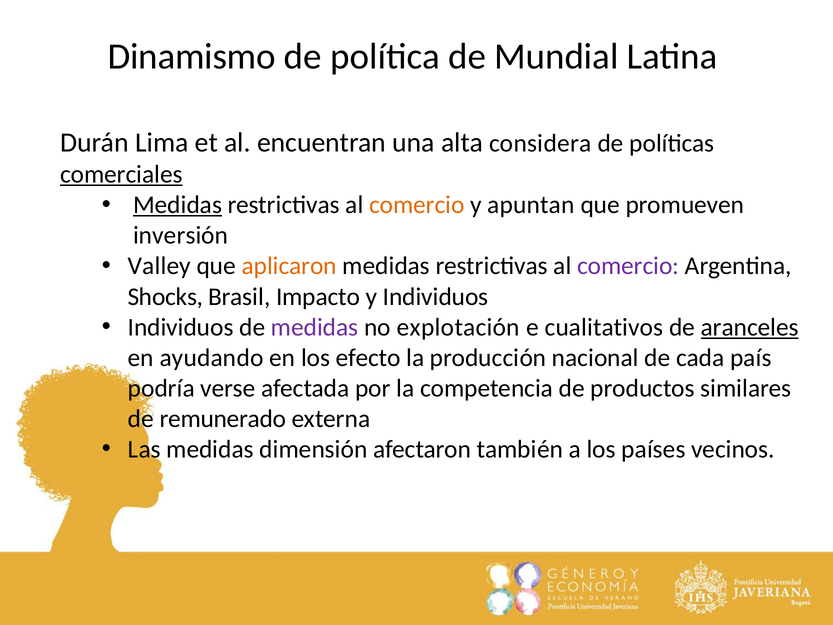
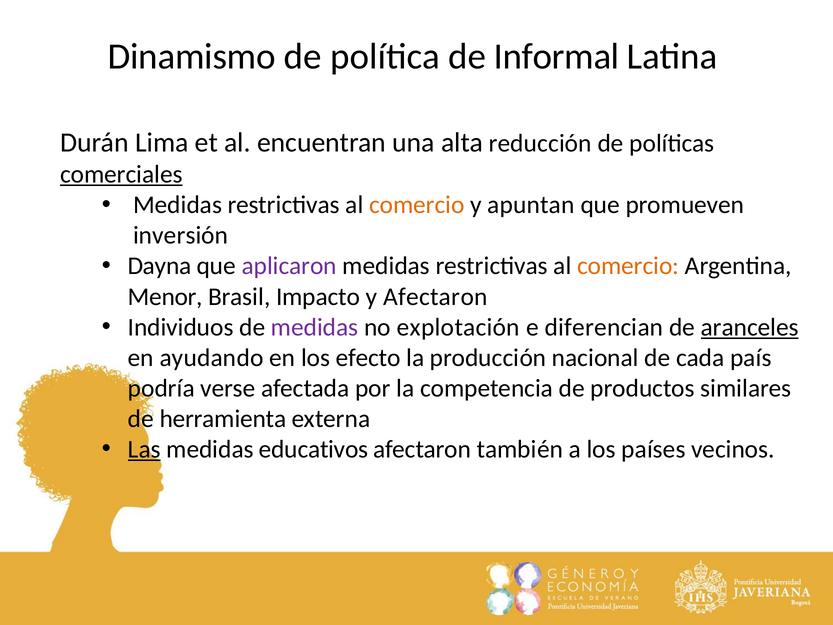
Mundial: Mundial -> Informal
considera: considera -> reducción
Medidas at (178, 205) underline: present -> none
Valley: Valley -> Dayna
aplicaron colour: orange -> purple
comercio at (628, 266) colour: purple -> orange
Shocks: Shocks -> Menor
y Individuos: Individuos -> Afectaron
cualitativos: cualitativos -> diferencian
remunerado: remunerado -> herramienta
Las underline: none -> present
dimensión: dimensión -> educativos
